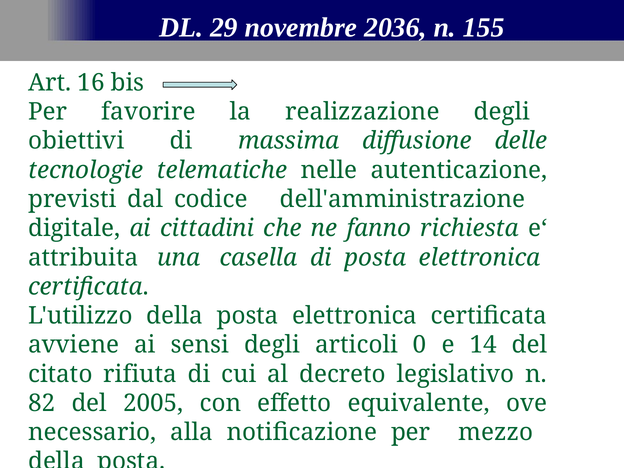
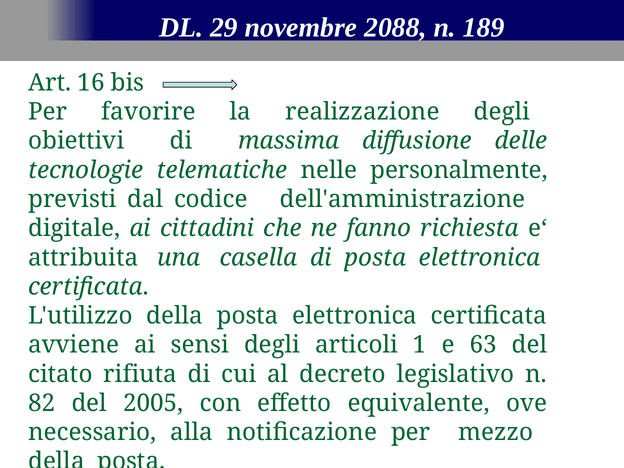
2036: 2036 -> 2088
155: 155 -> 189
autenticazione: autenticazione -> personalmente
0: 0 -> 1
14: 14 -> 63
